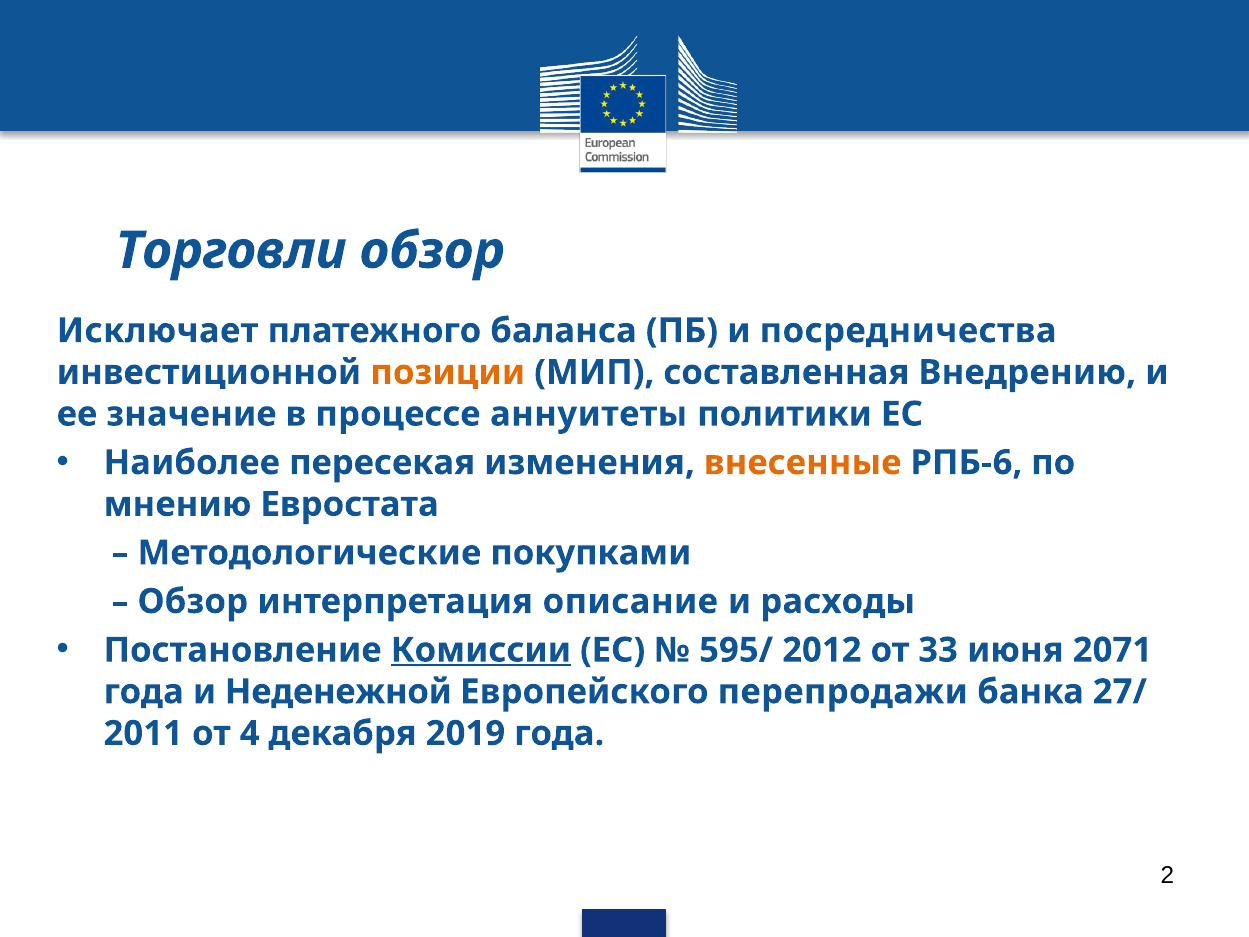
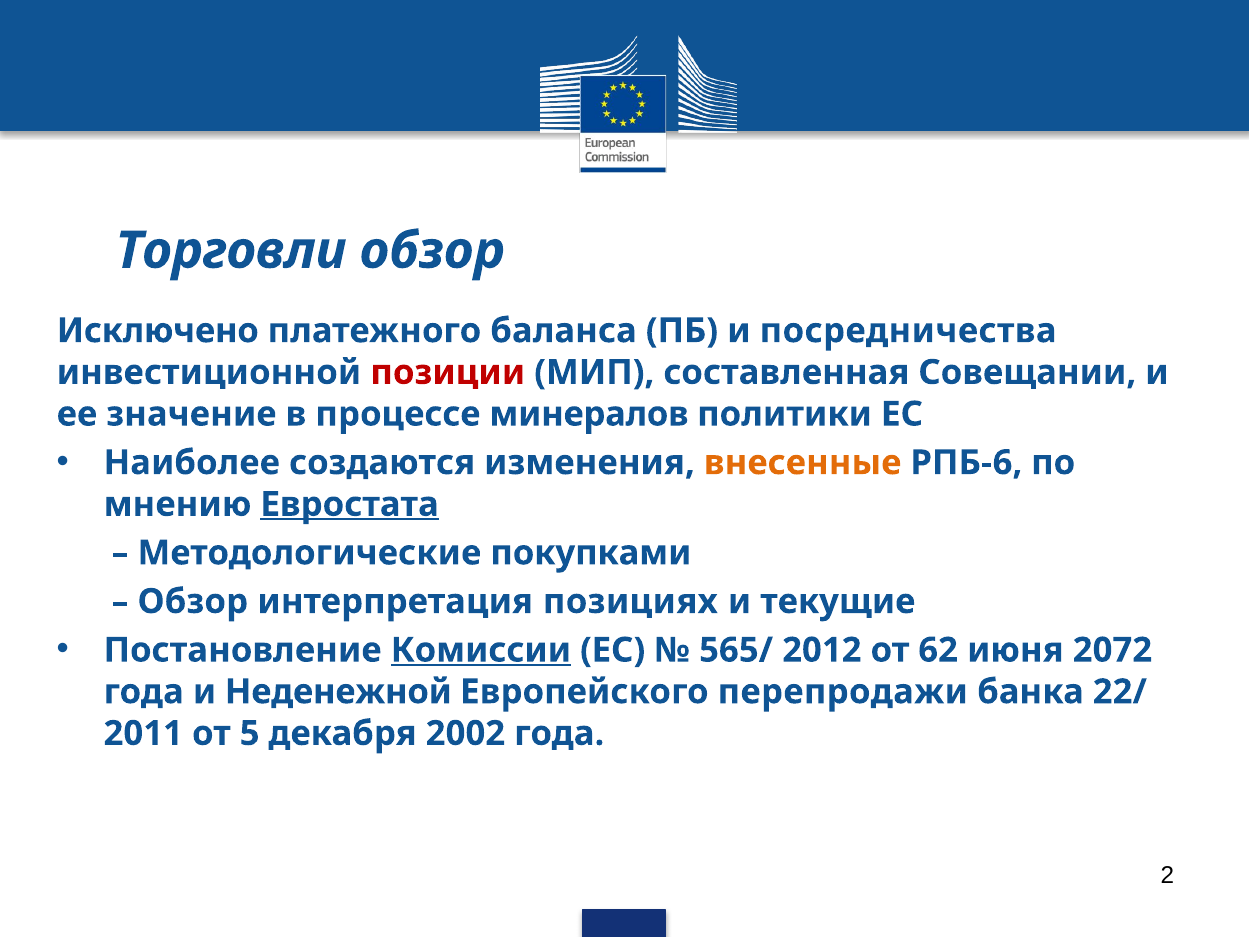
Исключает: Исключает -> Исключено
позиции colour: orange -> red
Внедрению: Внедрению -> Совещании
аннуитеты: аннуитеты -> минералов
пересекая: пересекая -> создаются
Евростата underline: none -> present
описание: описание -> позициях
расходы: расходы -> текущие
595/: 595/ -> 565/
33: 33 -> 62
2071: 2071 -> 2072
27/: 27/ -> 22/
4: 4 -> 5
2019: 2019 -> 2002
